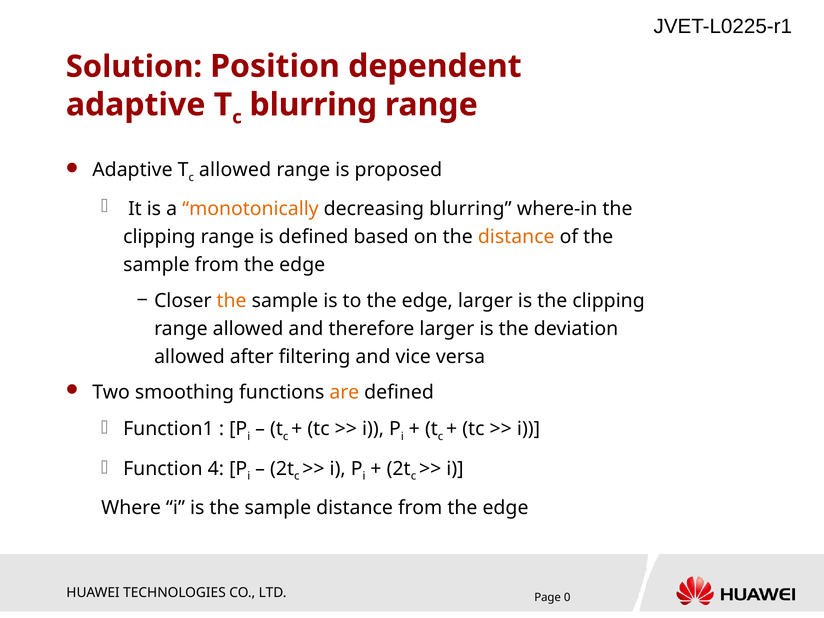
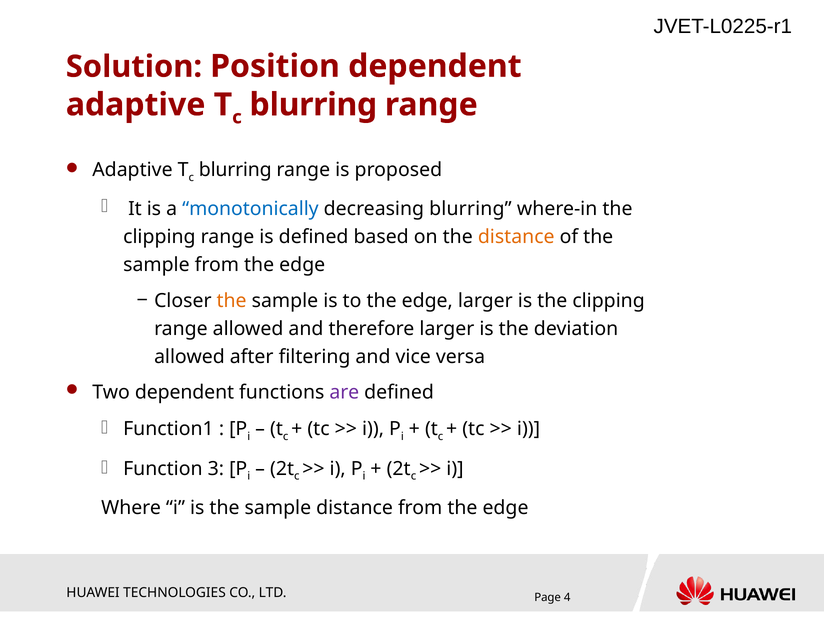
allowed at (235, 170): allowed -> blurring
monotonically colour: orange -> blue
Two smoothing: smoothing -> dependent
are colour: orange -> purple
4: 4 -> 3
0: 0 -> 4
